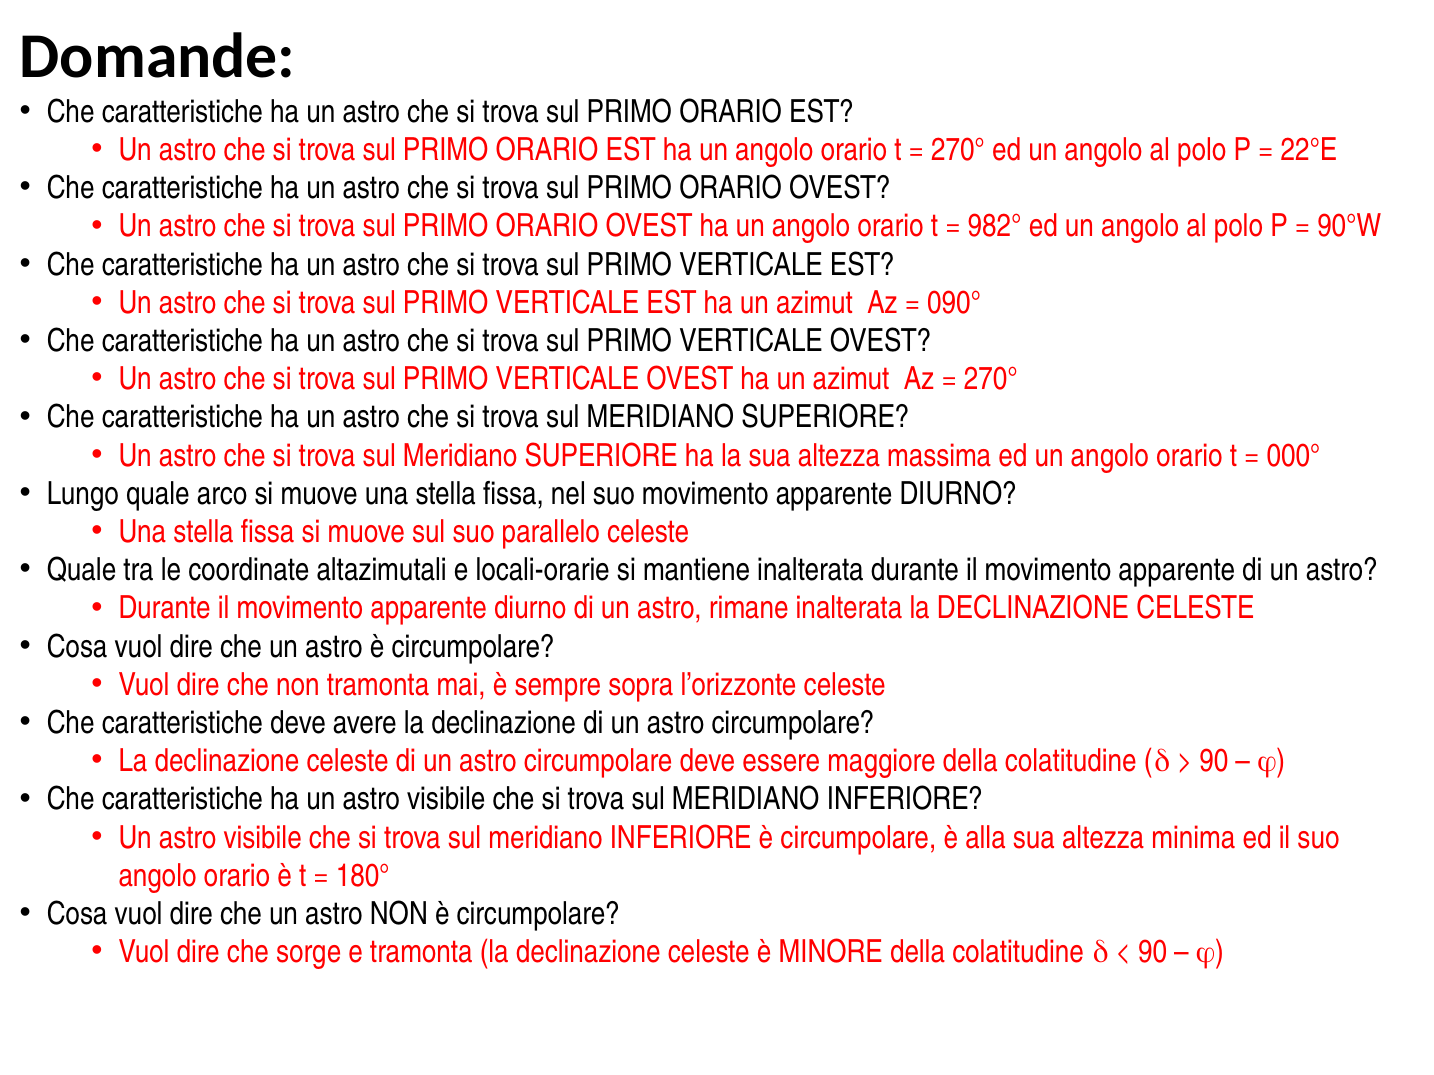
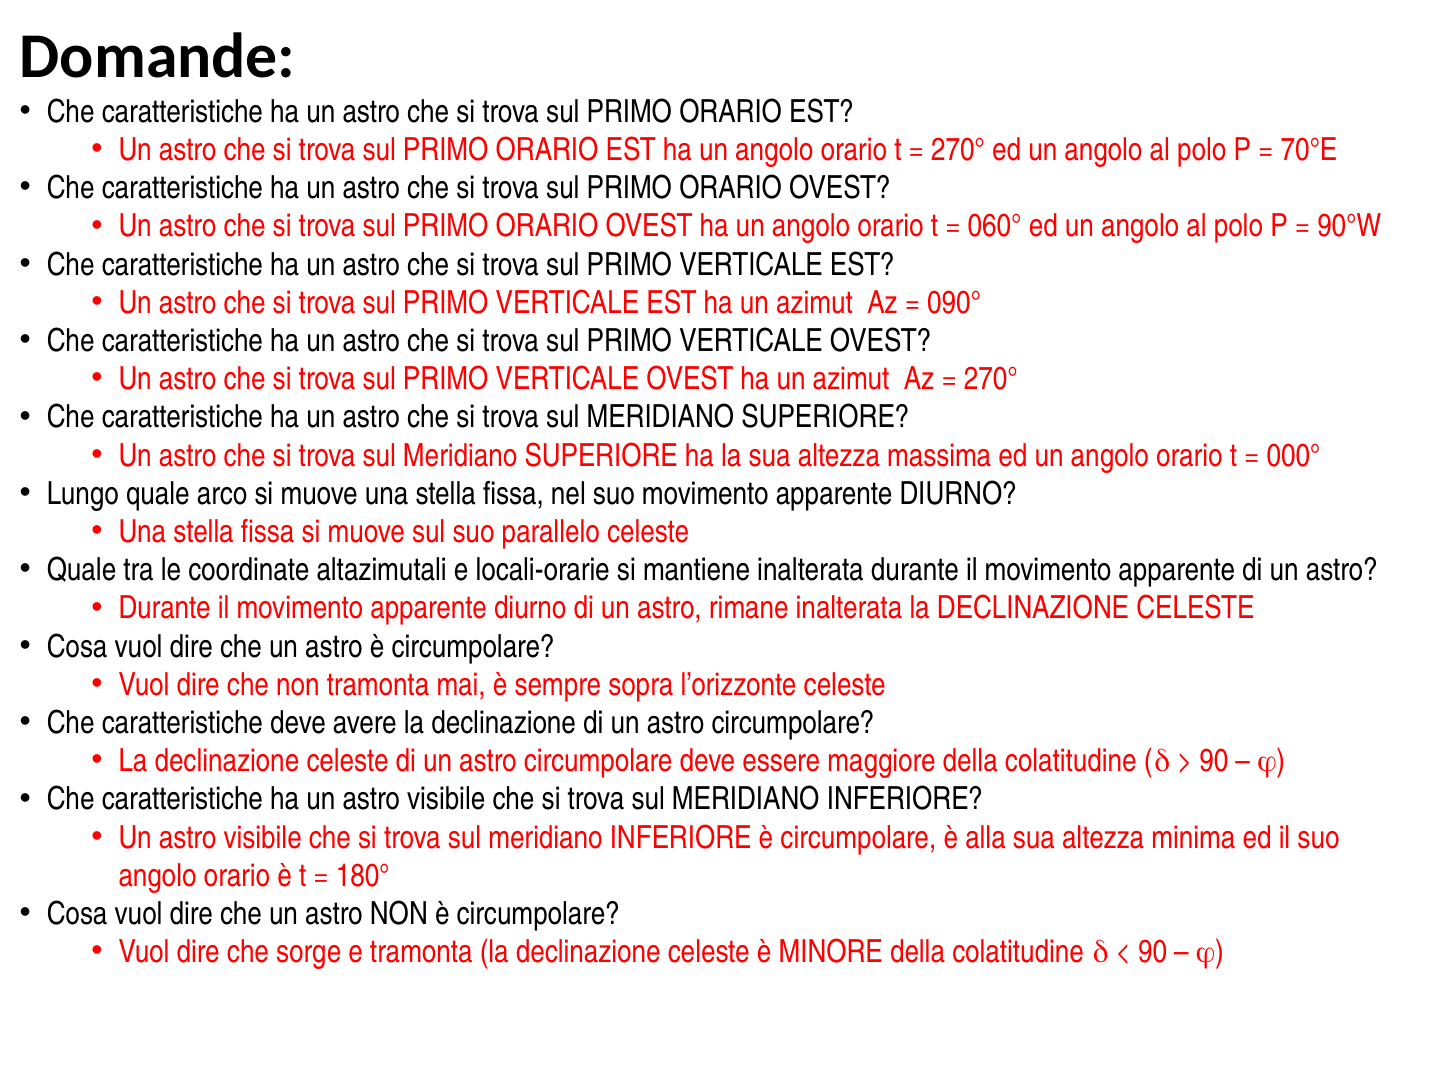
22°E: 22°E -> 70°E
982°: 982° -> 060°
